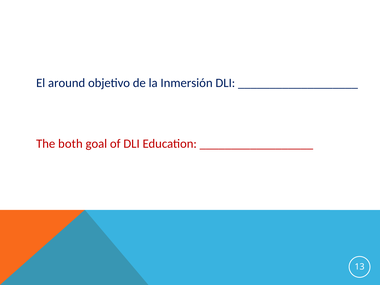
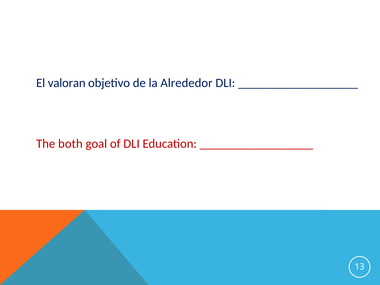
around: around -> valoran
Inmersión: Inmersión -> Alrededor
